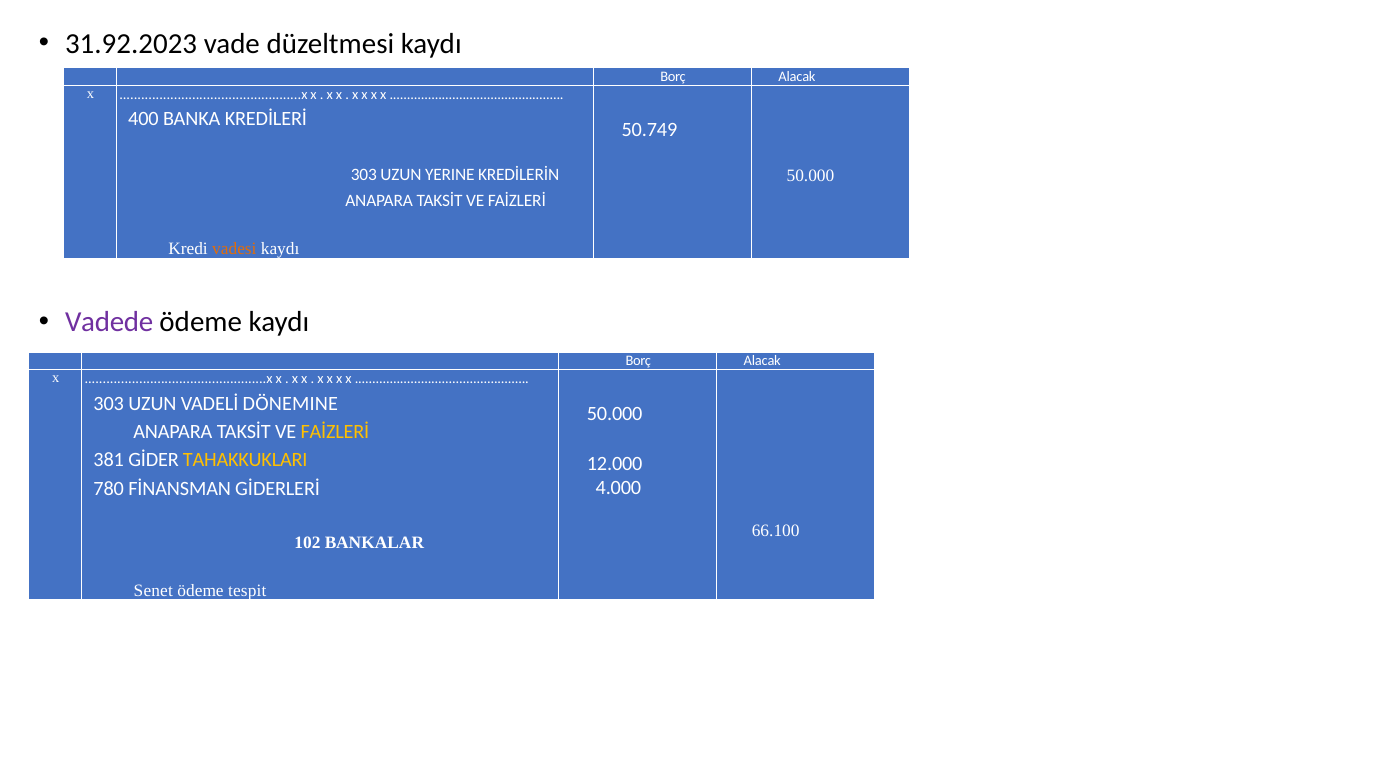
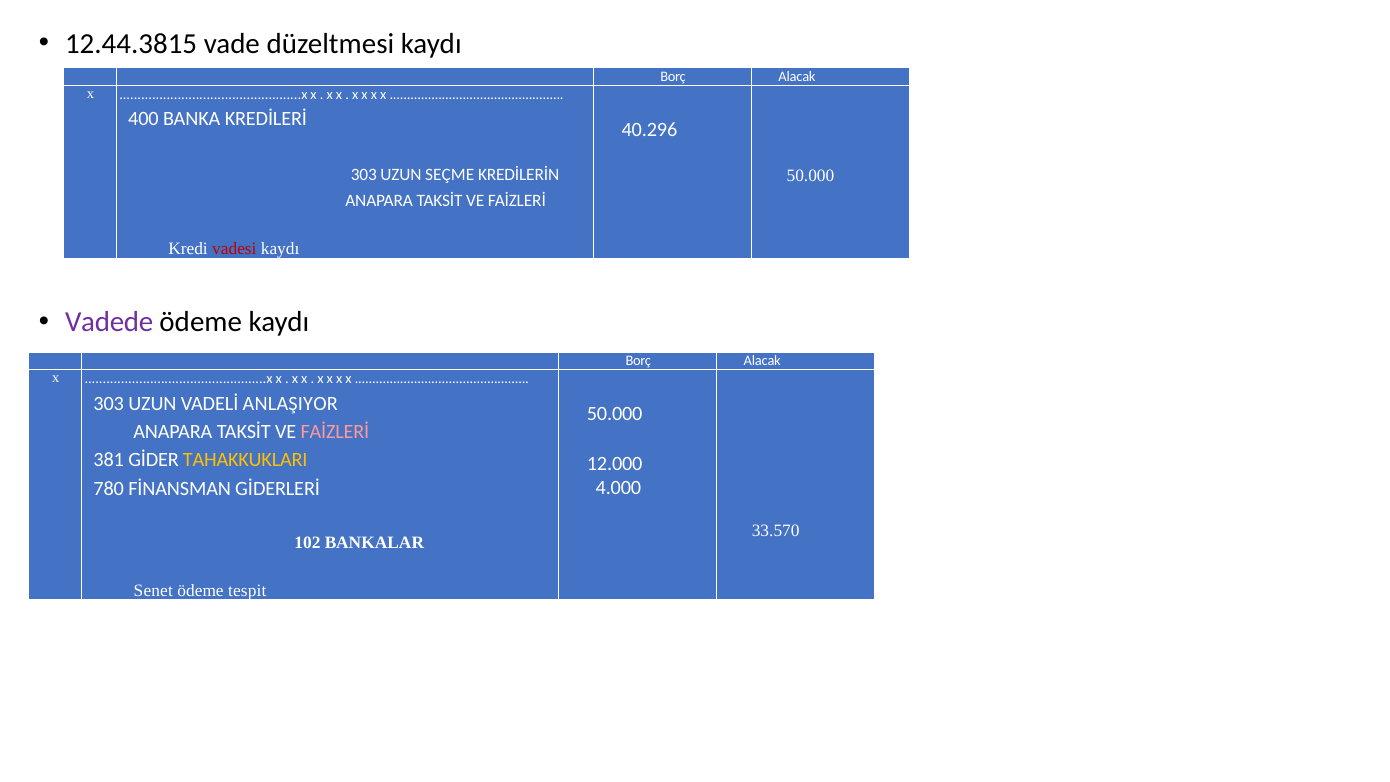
31.92.2023: 31.92.2023 -> 12.44.3815
50.749: 50.749 -> 40.296
YERINE: YERINE -> SEÇME
vadesi colour: orange -> red
DÖNEMINE: DÖNEMINE -> ANLAŞIYOR
FAİZLERİ at (335, 432) colour: yellow -> pink
66.100: 66.100 -> 33.570
